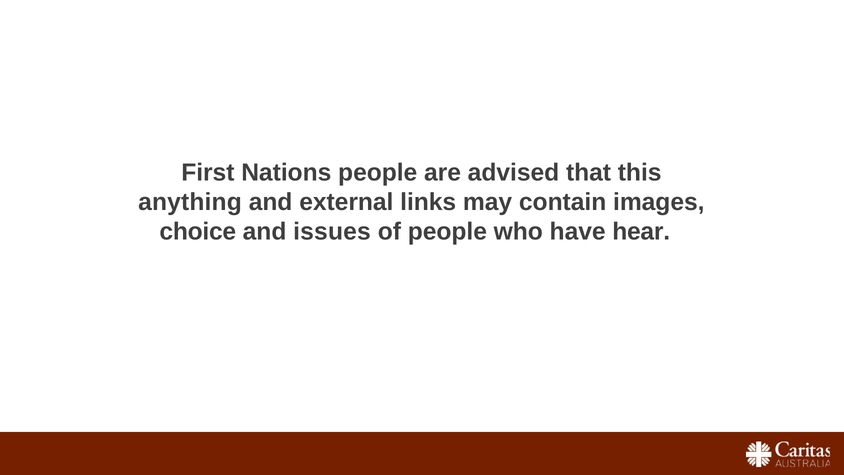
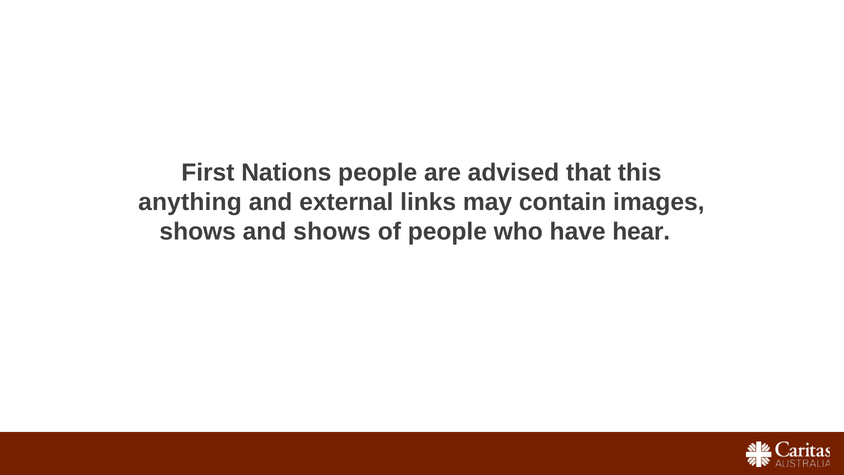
choice at (198, 232): choice -> shows
and issues: issues -> shows
